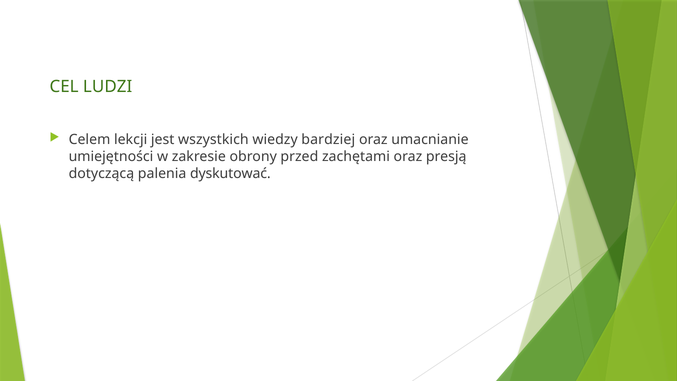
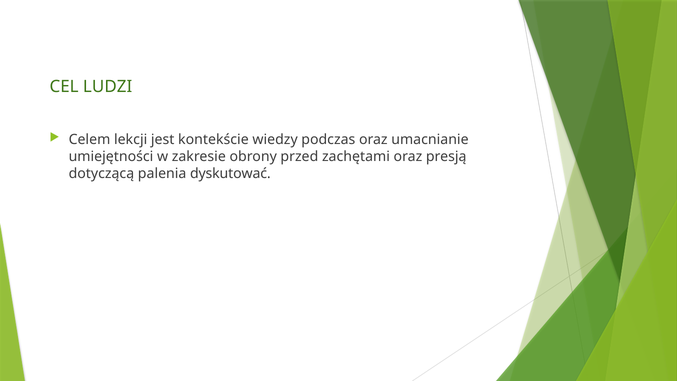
wszystkich: wszystkich -> kontekście
bardziej: bardziej -> podczas
